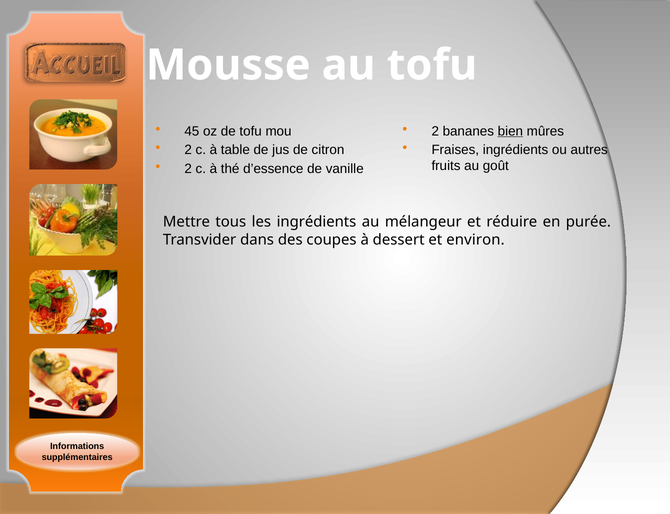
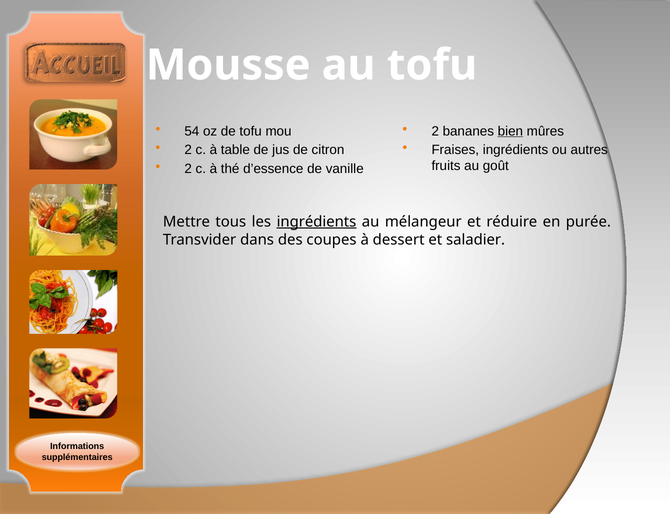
45: 45 -> 54
ingrédients at (316, 222) underline: none -> present
environ: environ -> saladier
